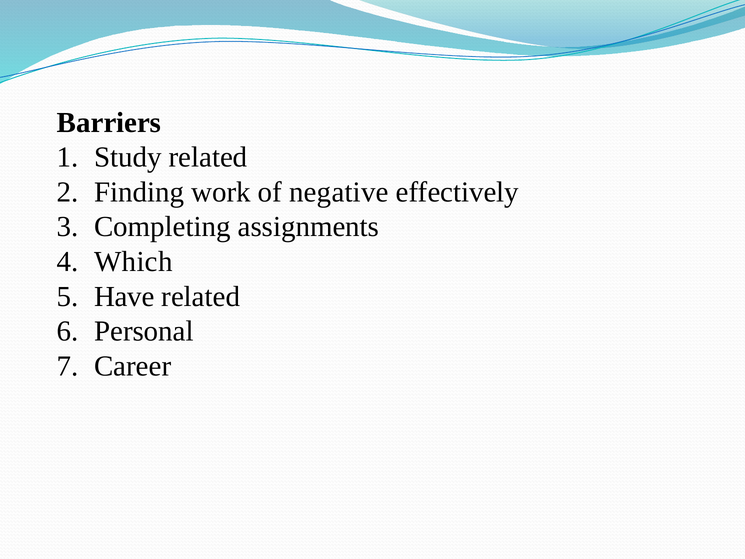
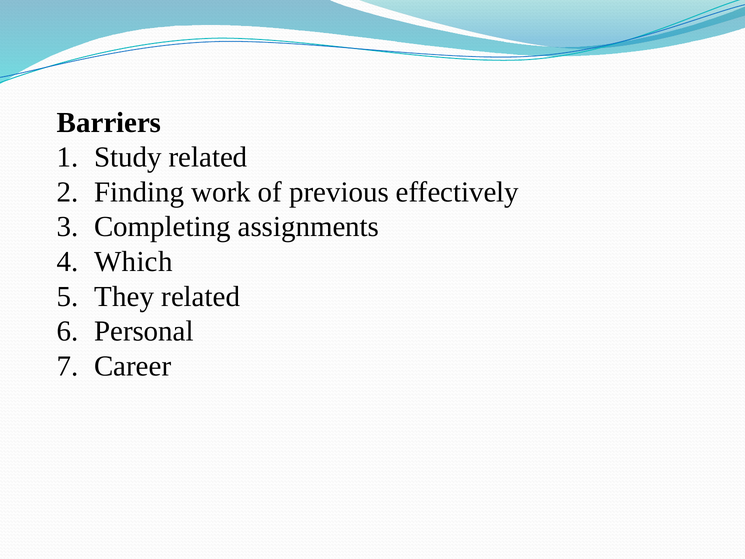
negative: negative -> previous
Have: Have -> They
